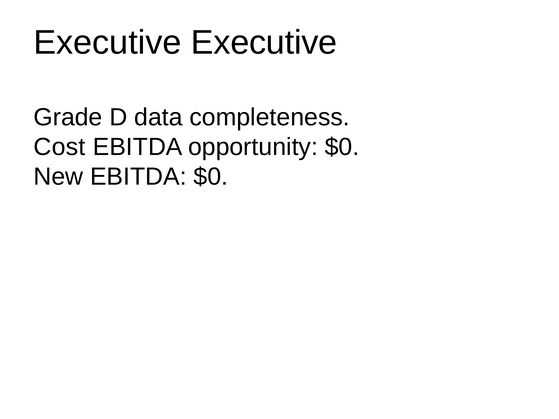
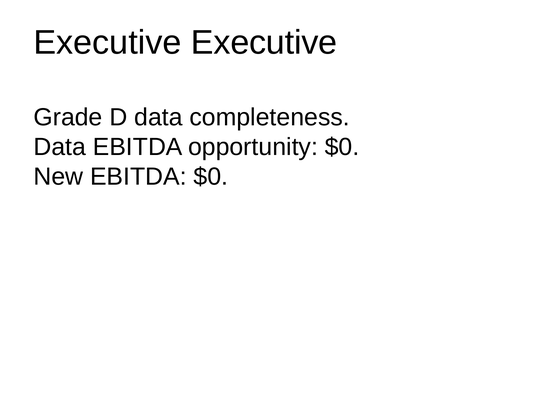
Cost at (60, 147): Cost -> Data
